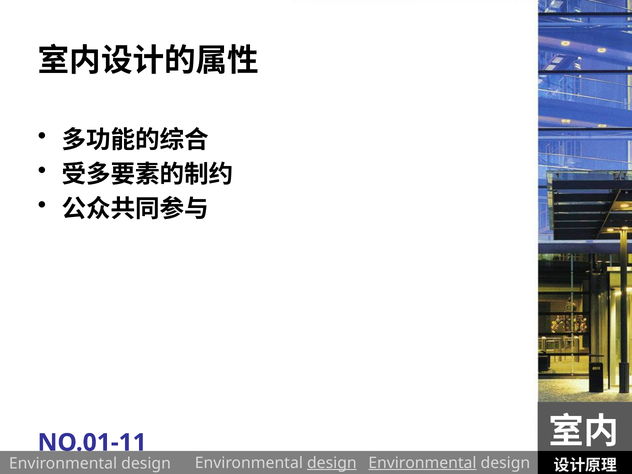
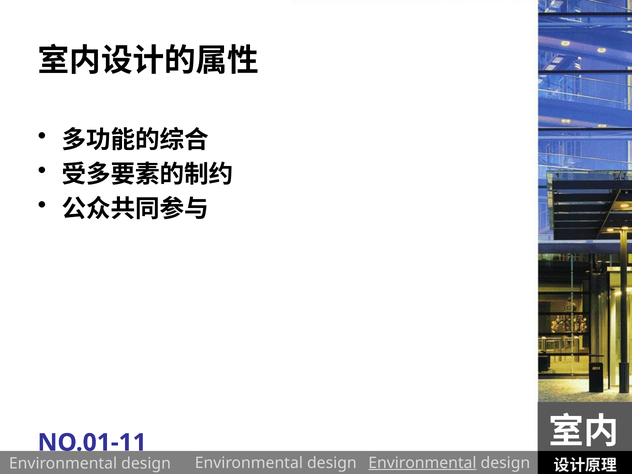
design at (332, 463) underline: present -> none
